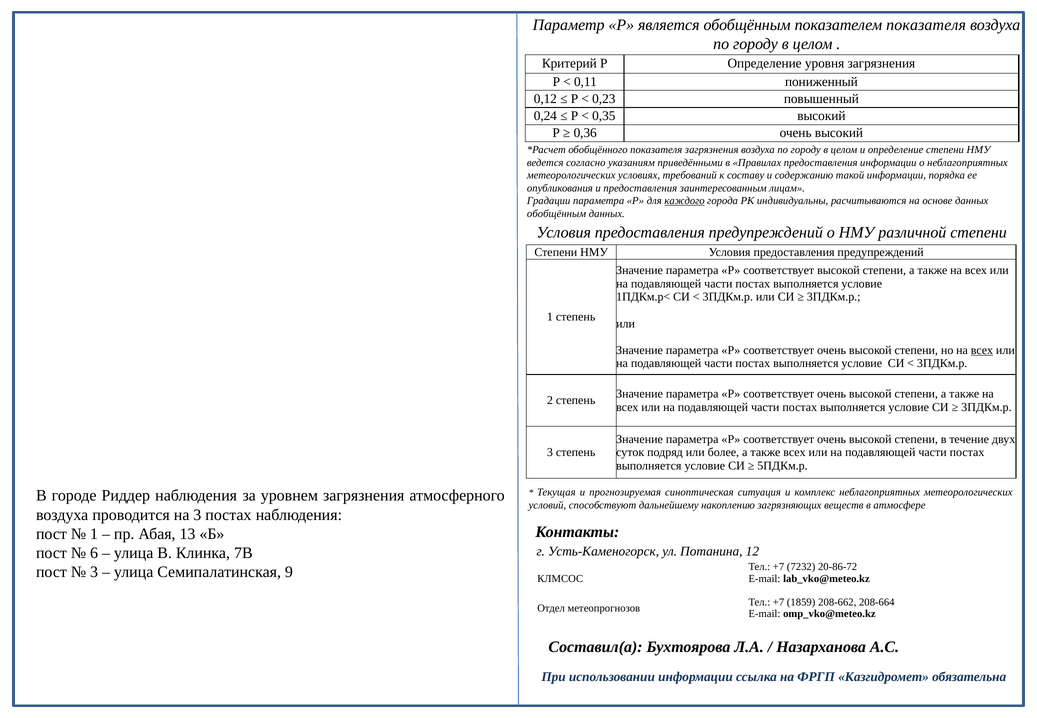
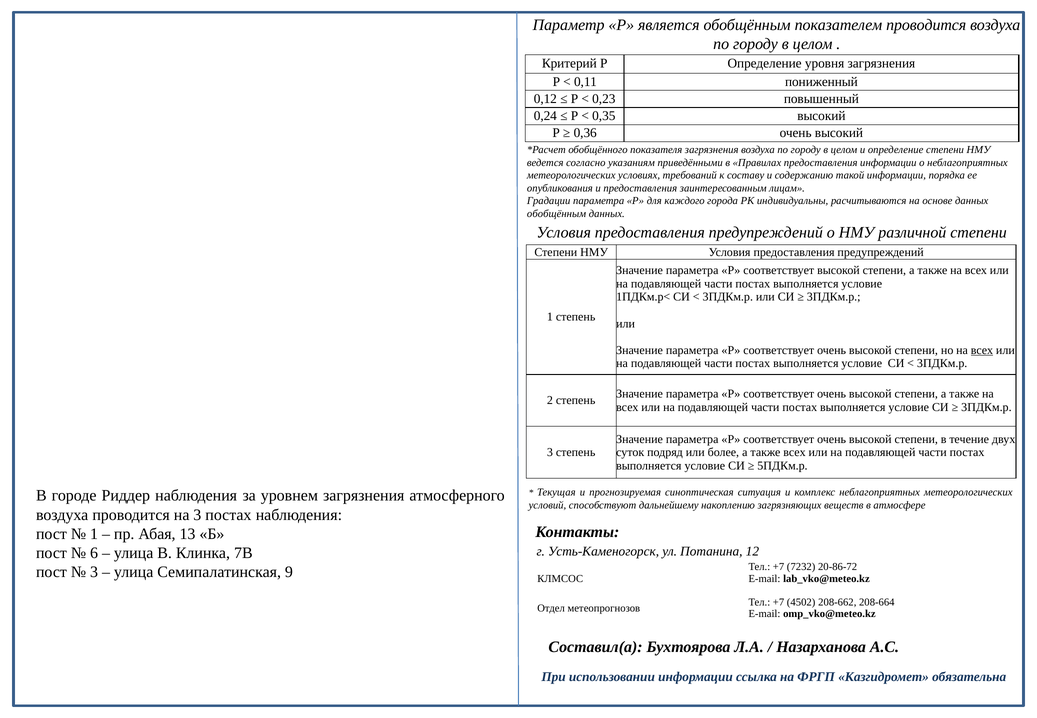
показателем показателя: показателя -> проводится
каждого underline: present -> none
1859: 1859 -> 4502
